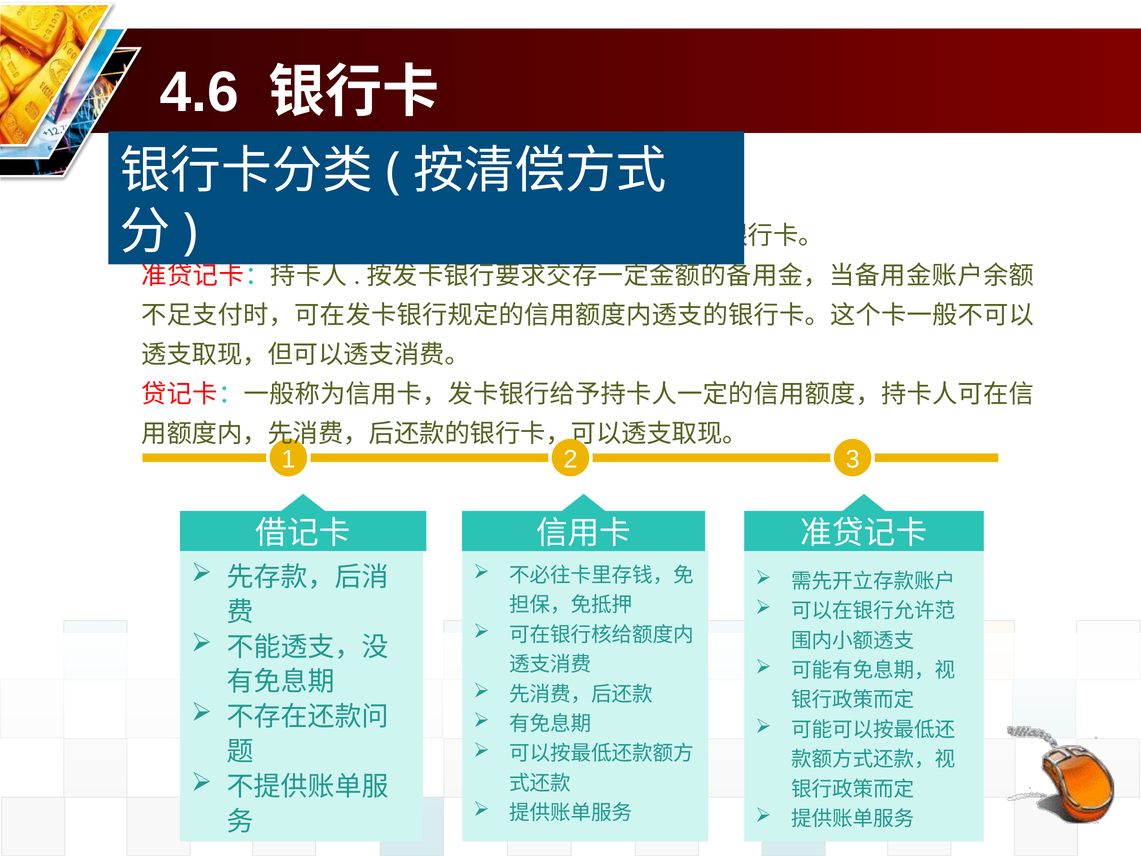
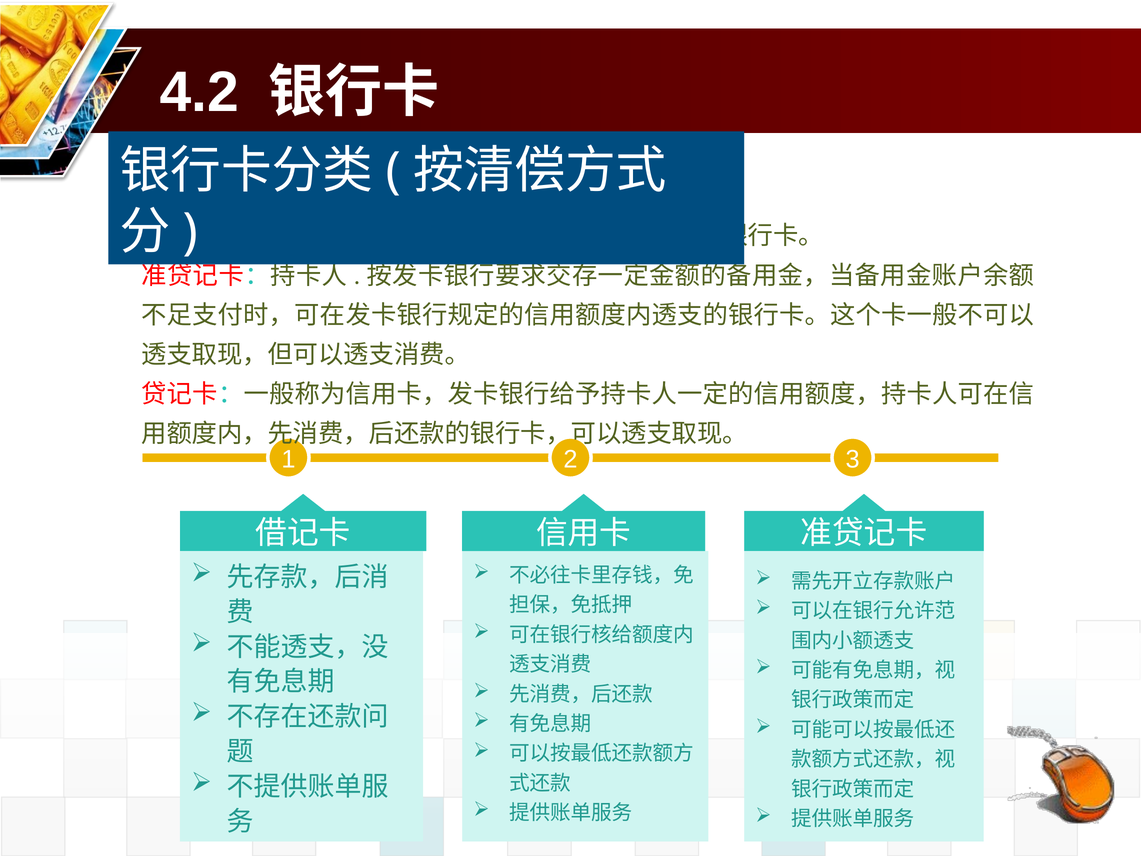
4.6: 4.6 -> 4.2
